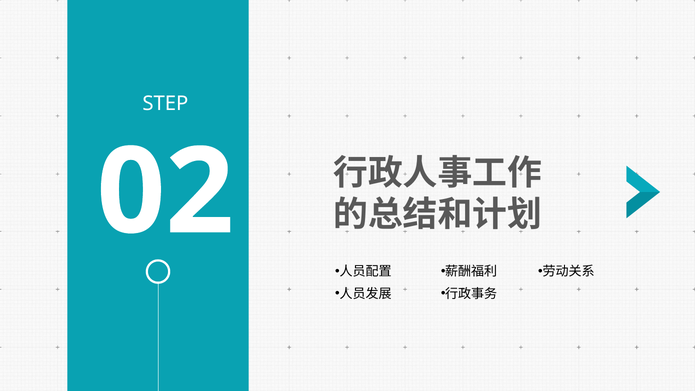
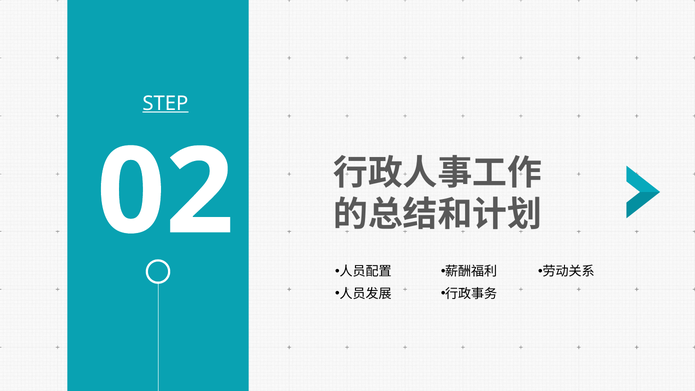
STEP underline: none -> present
